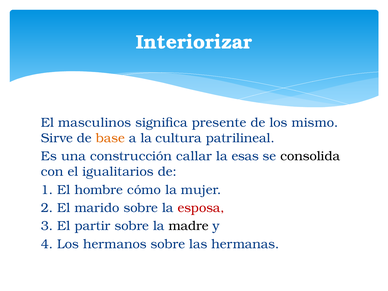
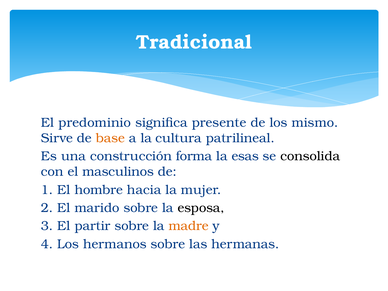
Interiorizar: Interiorizar -> Tradicional
masculinos: masculinos -> predominio
callar: callar -> forma
igualitarios: igualitarios -> masculinos
cómo: cómo -> hacia
esposa colour: red -> black
madre colour: black -> orange
